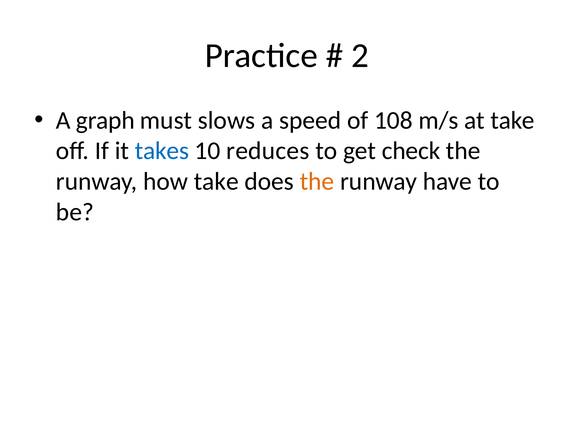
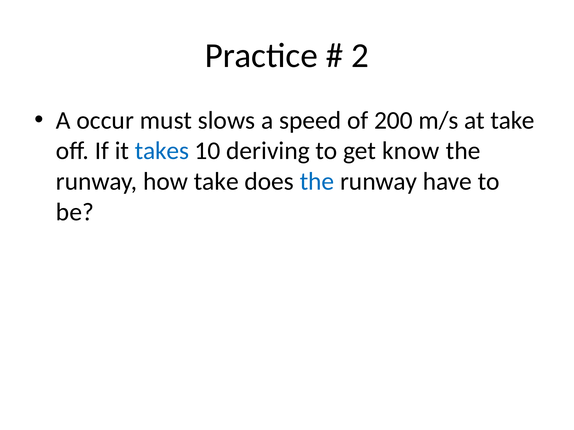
graph: graph -> occur
108: 108 -> 200
reduces: reduces -> deriving
check: check -> know
the at (317, 182) colour: orange -> blue
